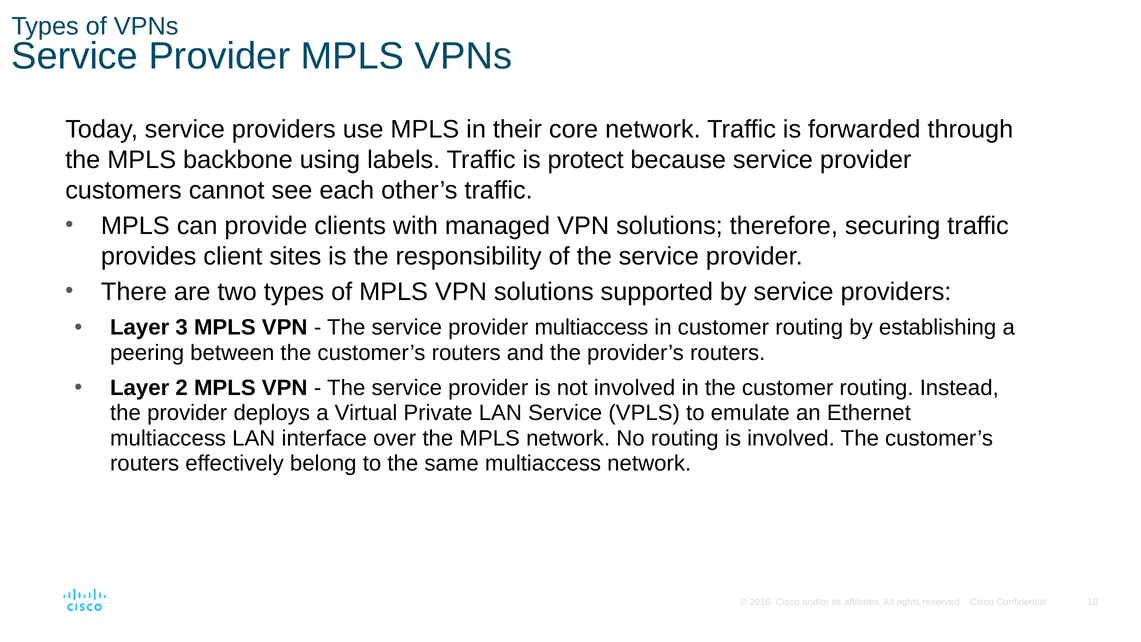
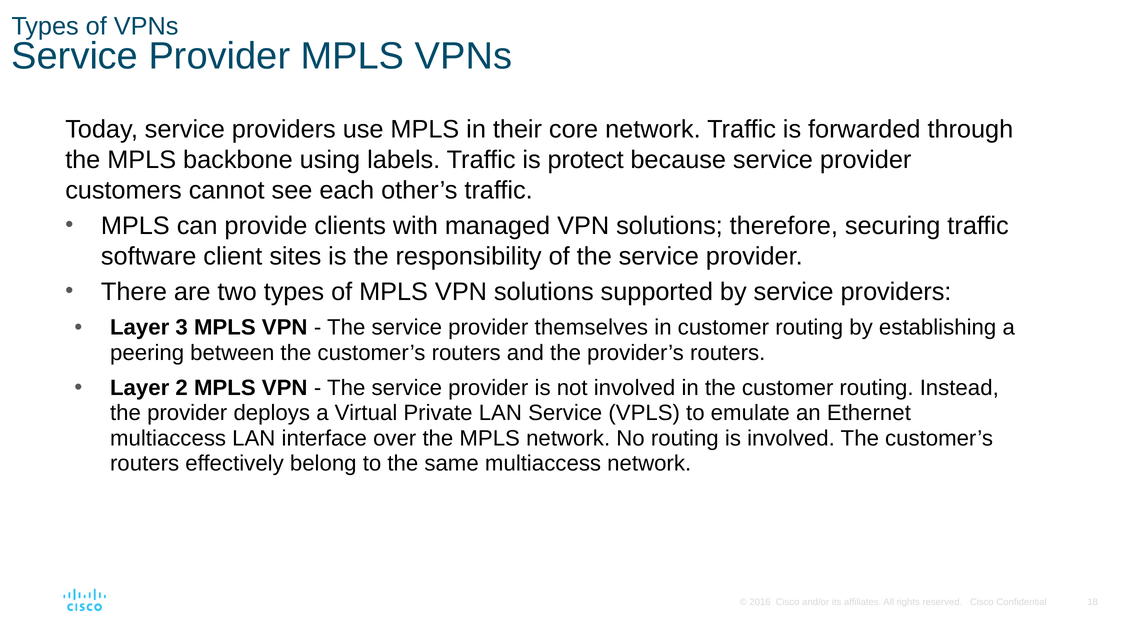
provides: provides -> software
provider multiaccess: multiaccess -> themselves
